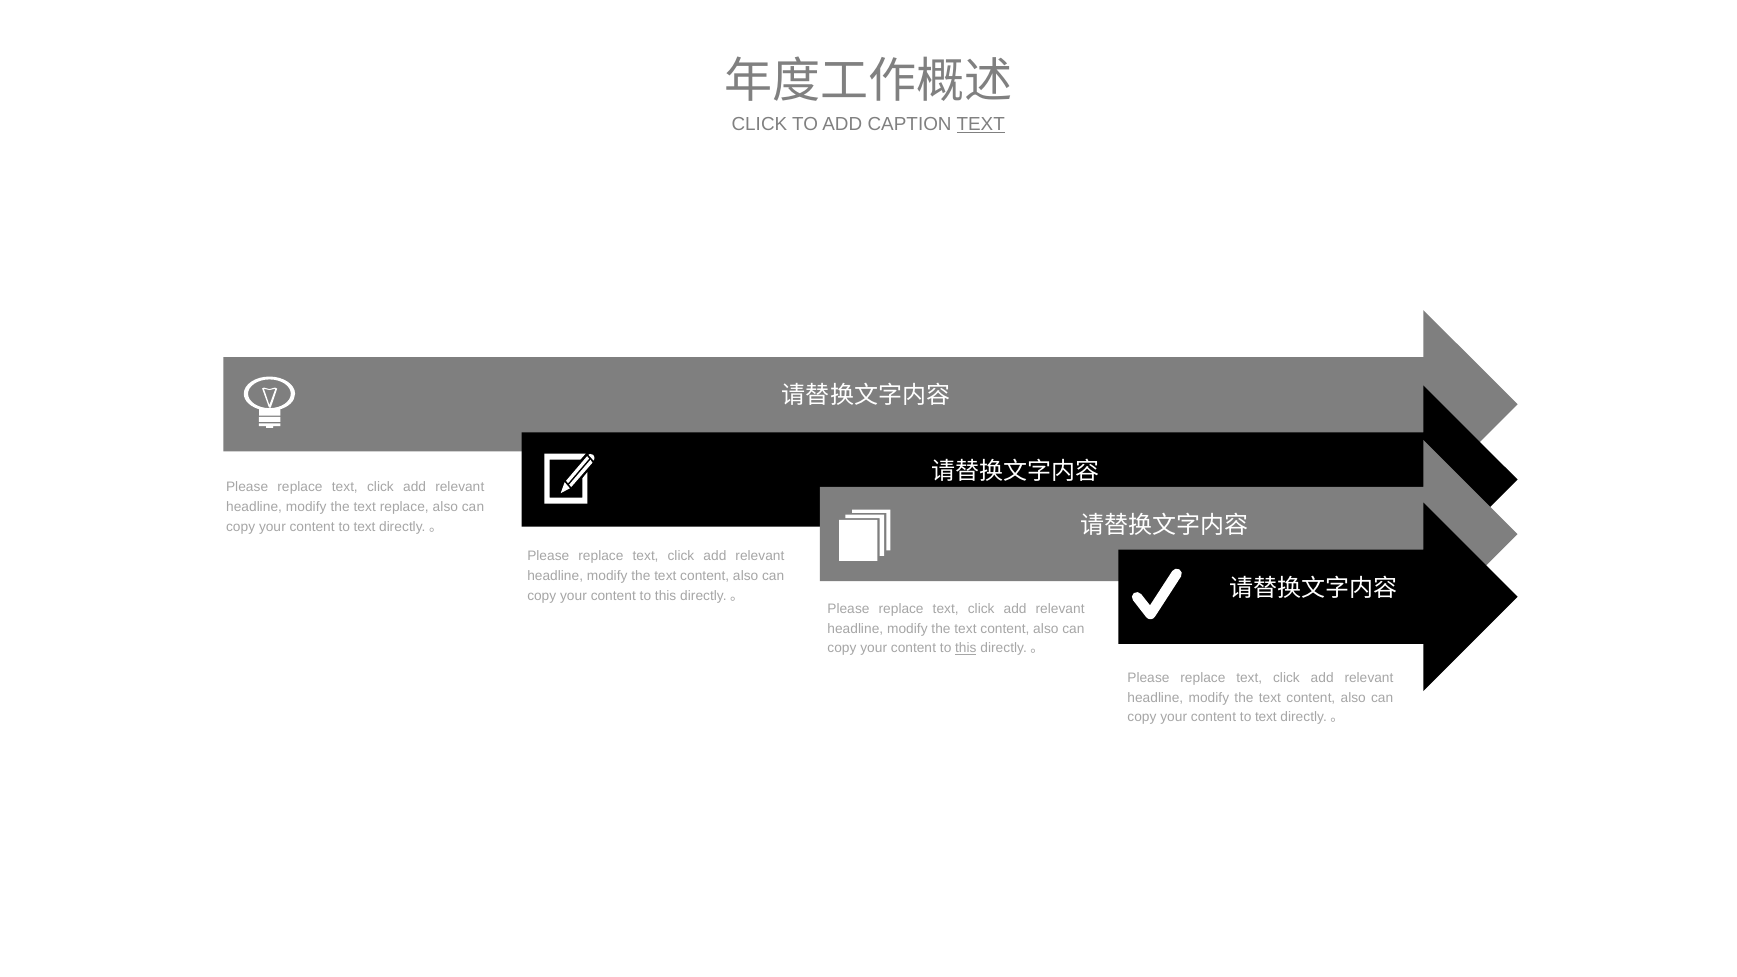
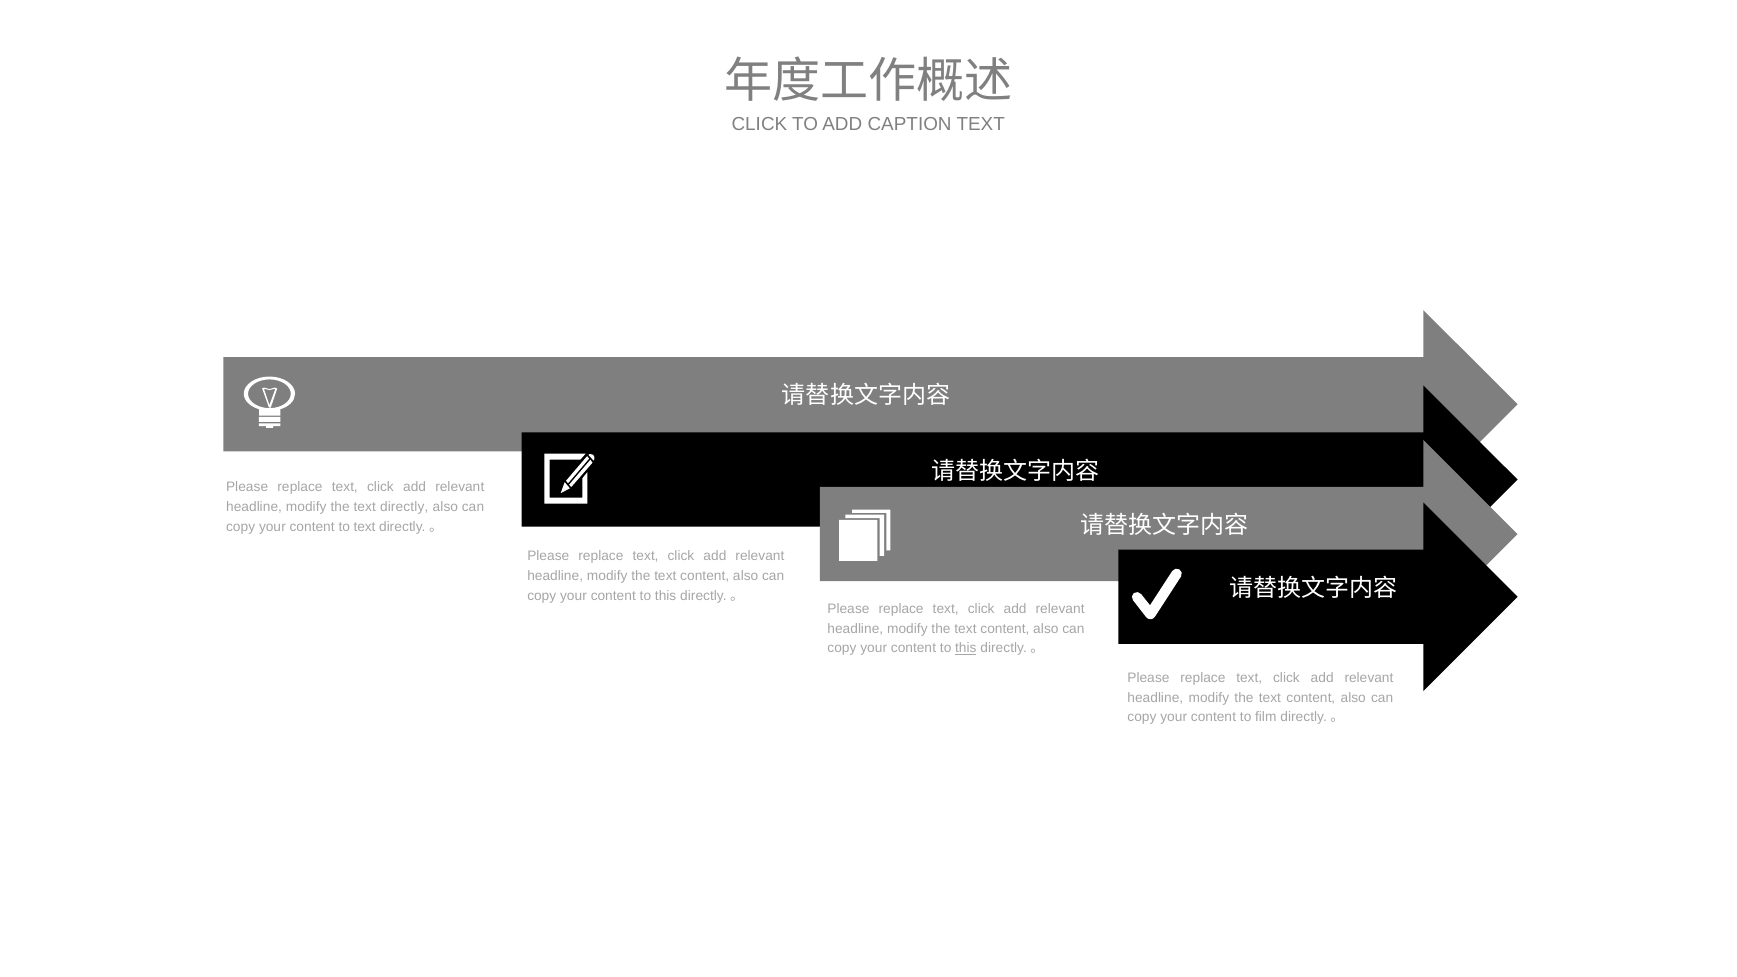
TEXT at (981, 124) underline: present -> none
the text replace: replace -> directly
text at (1266, 717): text -> film
